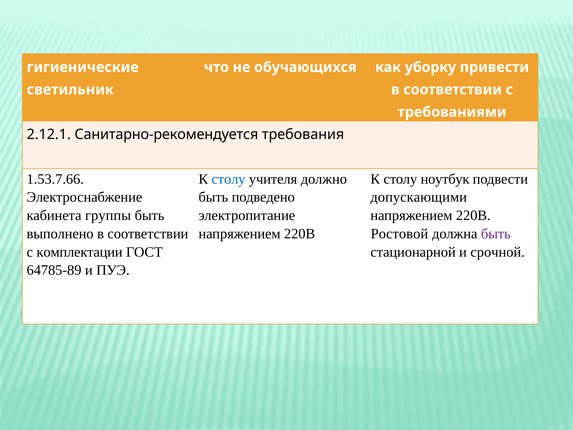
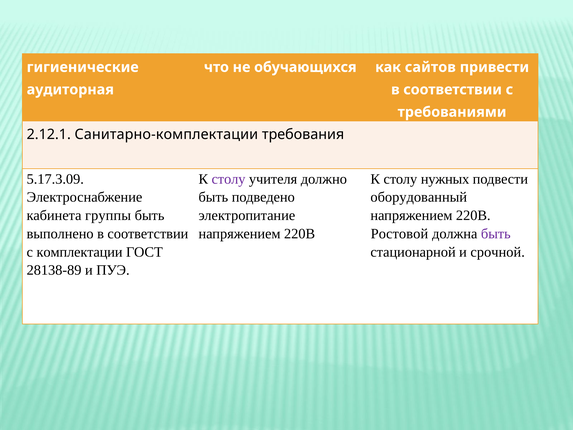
уборку: уборку -> сайтов
светильник: светильник -> аудиторная
Санитарно-рекомендуется: Санитарно-рекомендуется -> Санитарно-комплектации
1.53.7.66: 1.53.7.66 -> 5.17.3.09
столу at (229, 179) colour: blue -> purple
ноутбук: ноутбук -> нужных
допускающими: допускающими -> оборудованный
64785-89: 64785-89 -> 28138-89
